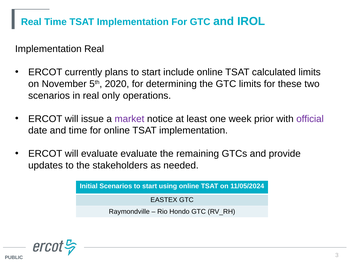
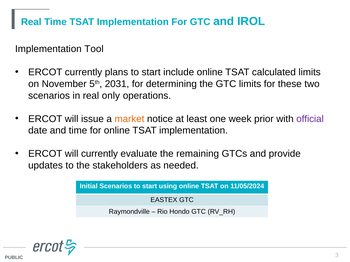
Implementation Real: Real -> Tool
2020: 2020 -> 2031
market colour: purple -> orange
will evaluate: evaluate -> currently
